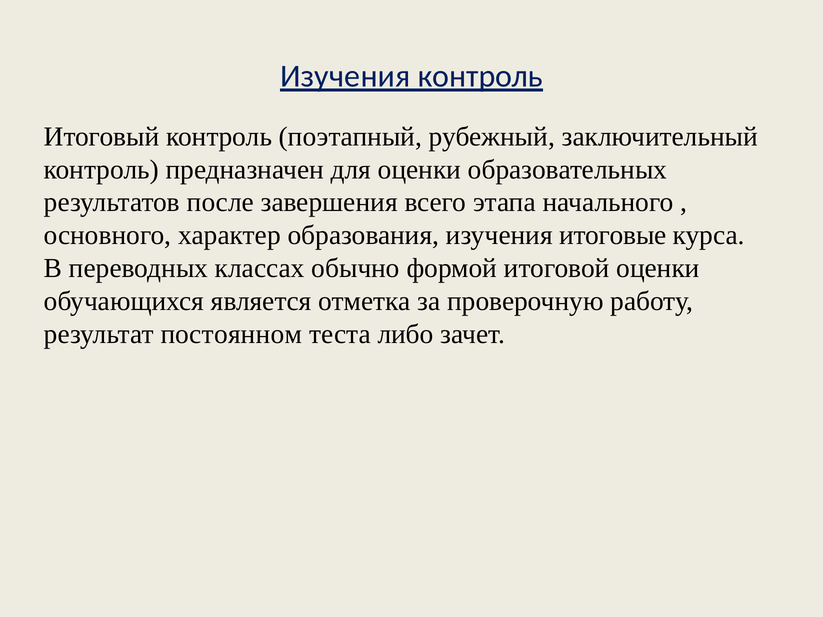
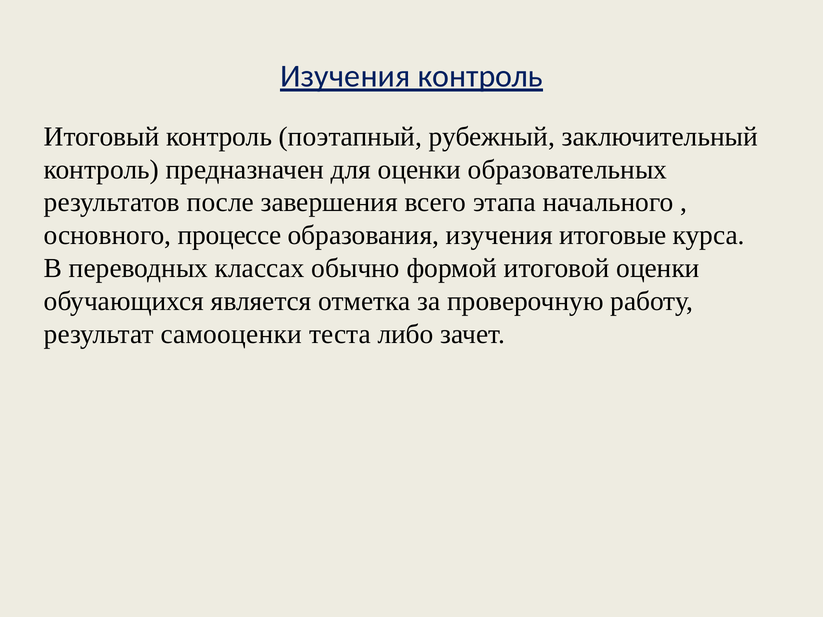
характер: характер -> процессе
постоянном: постоянном -> самооценки
